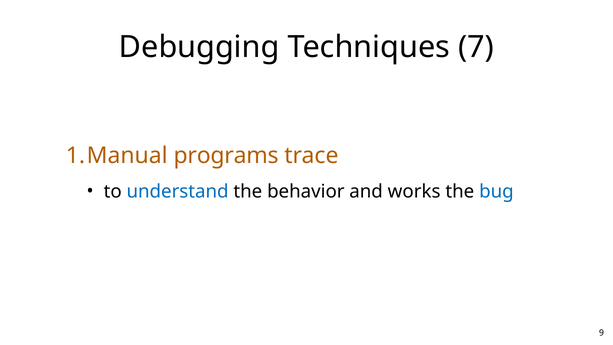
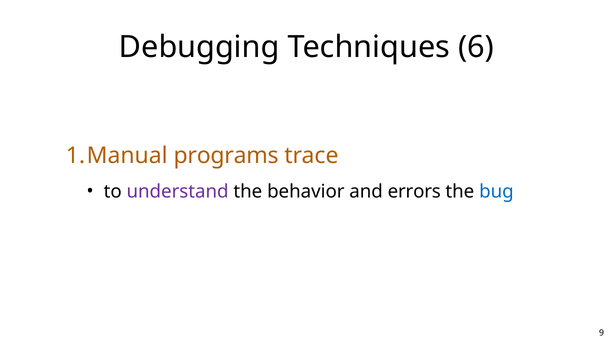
7: 7 -> 6
understand colour: blue -> purple
works: works -> errors
